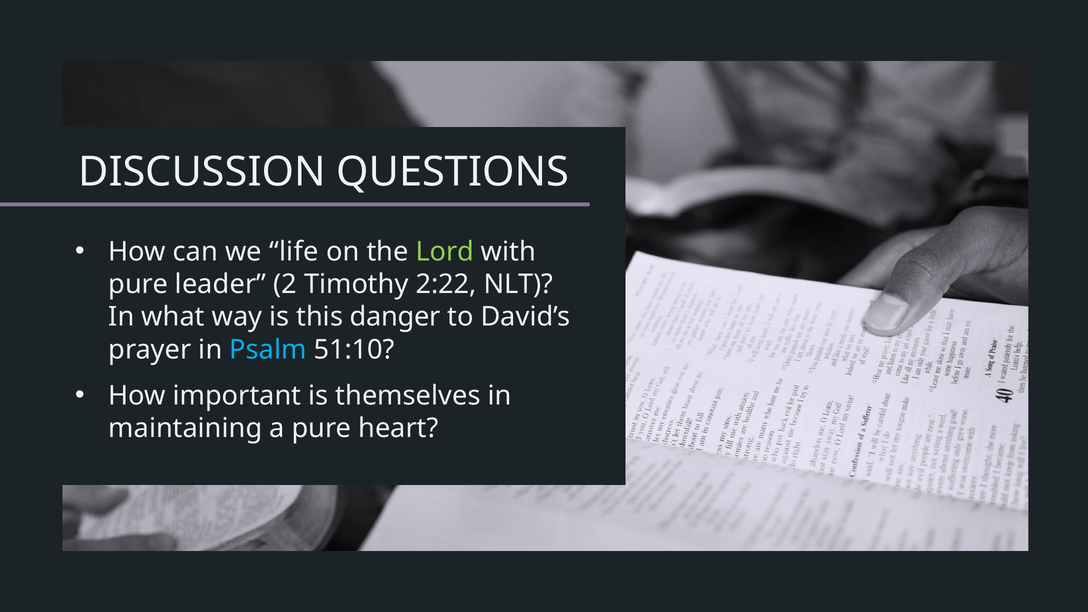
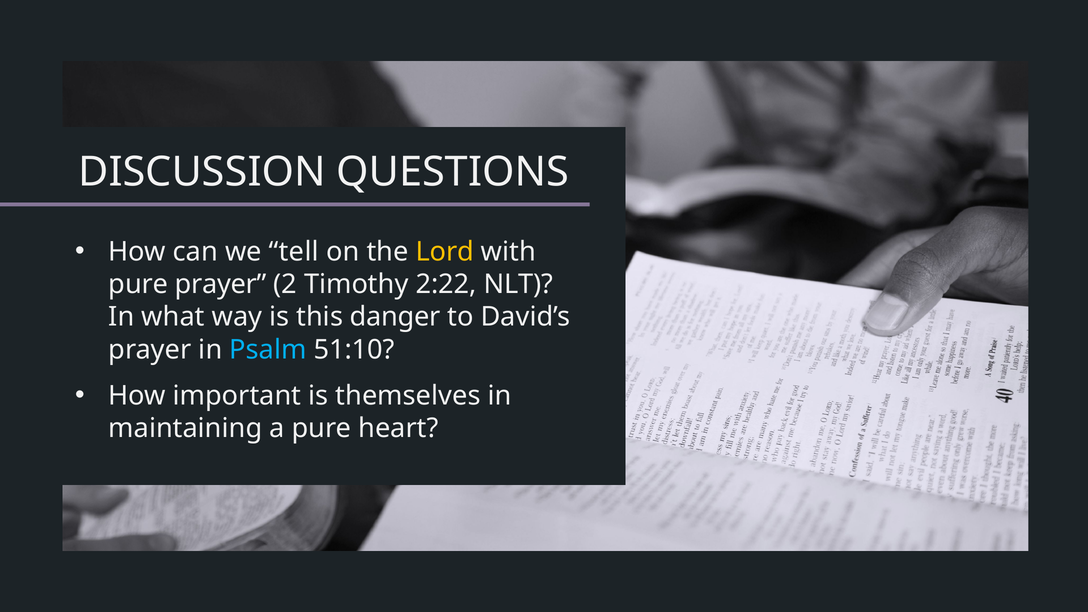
life: life -> tell
Lord colour: light green -> yellow
pure leader: leader -> prayer
